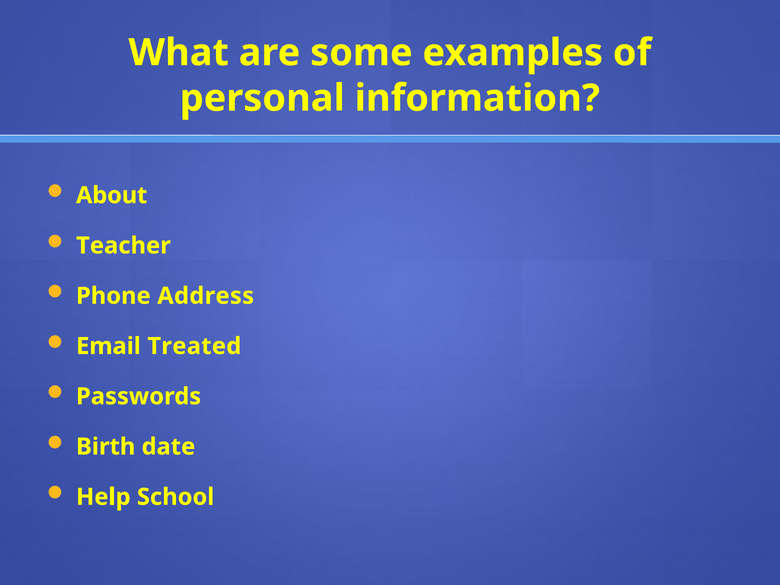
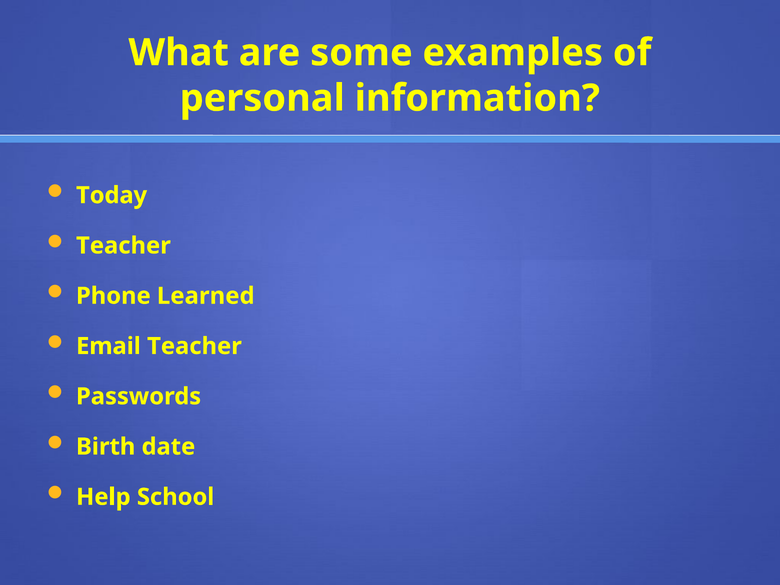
About: About -> Today
Address: Address -> Learned
Email Treated: Treated -> Teacher
